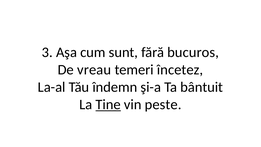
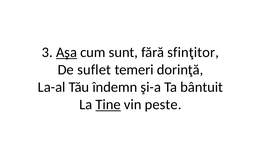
Aşa underline: none -> present
bucuros: bucuros -> sfinţitor
vreau: vreau -> suflet
încetez: încetez -> dorinţă
